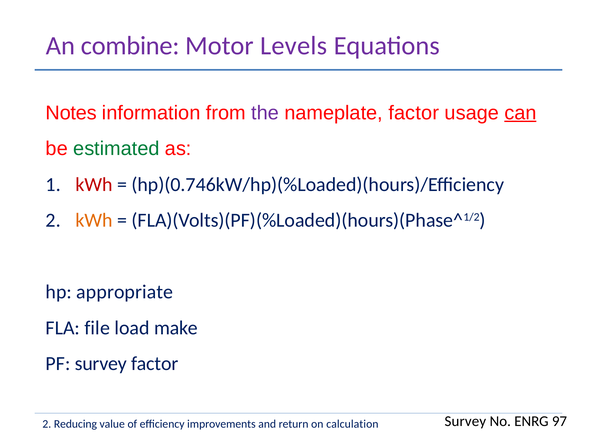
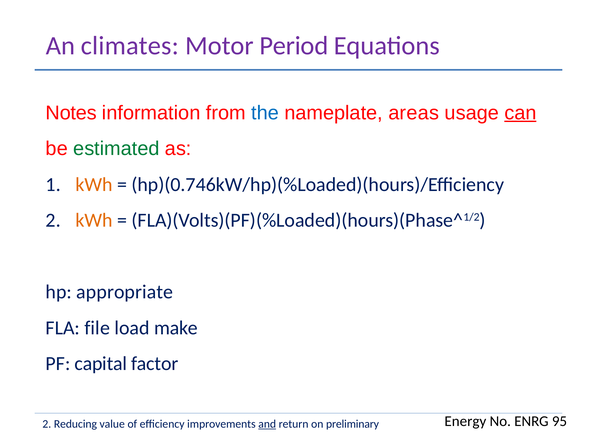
combine: combine -> climates
Levels: Levels -> Period
the colour: purple -> blue
nameplate factor: factor -> areas
kWh at (94, 184) colour: red -> orange
PF survey: survey -> capital
Survey at (465, 421): Survey -> Energy
97: 97 -> 95
and underline: none -> present
calculation: calculation -> preliminary
